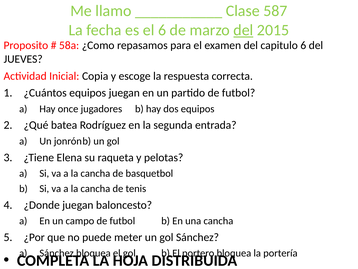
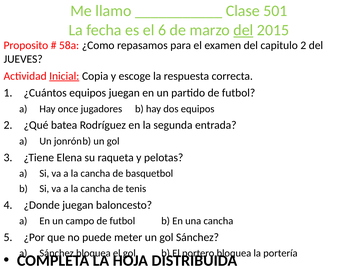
587: 587 -> 501
capitulo 6: 6 -> 2
Inicial underline: none -> present
